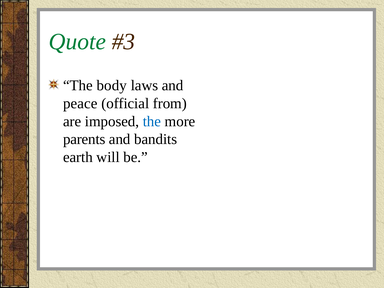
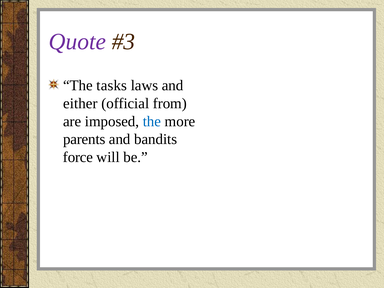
Quote colour: green -> purple
body: body -> tasks
peace: peace -> either
earth: earth -> force
